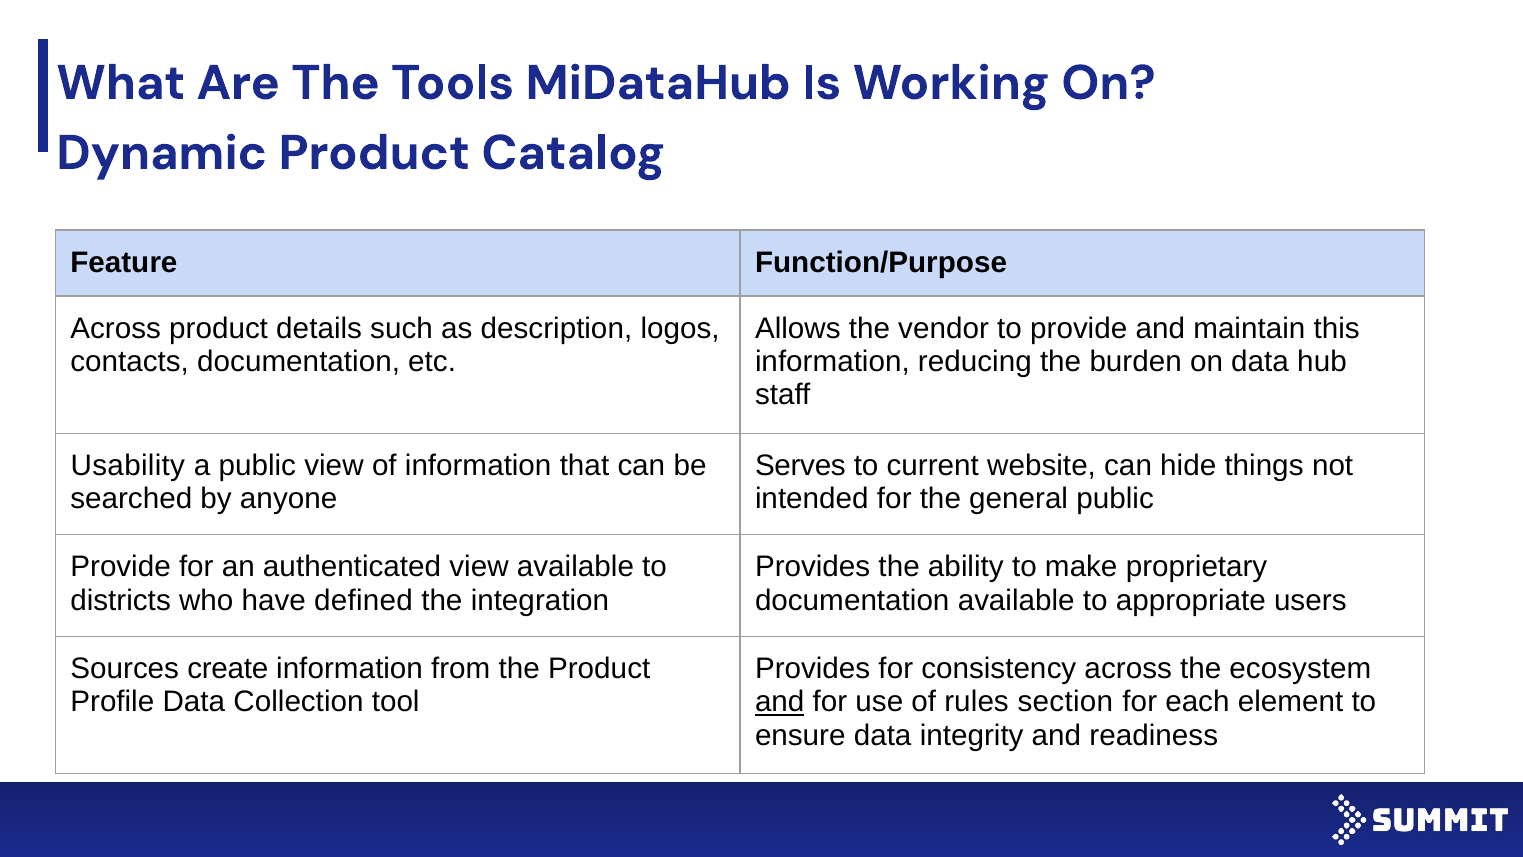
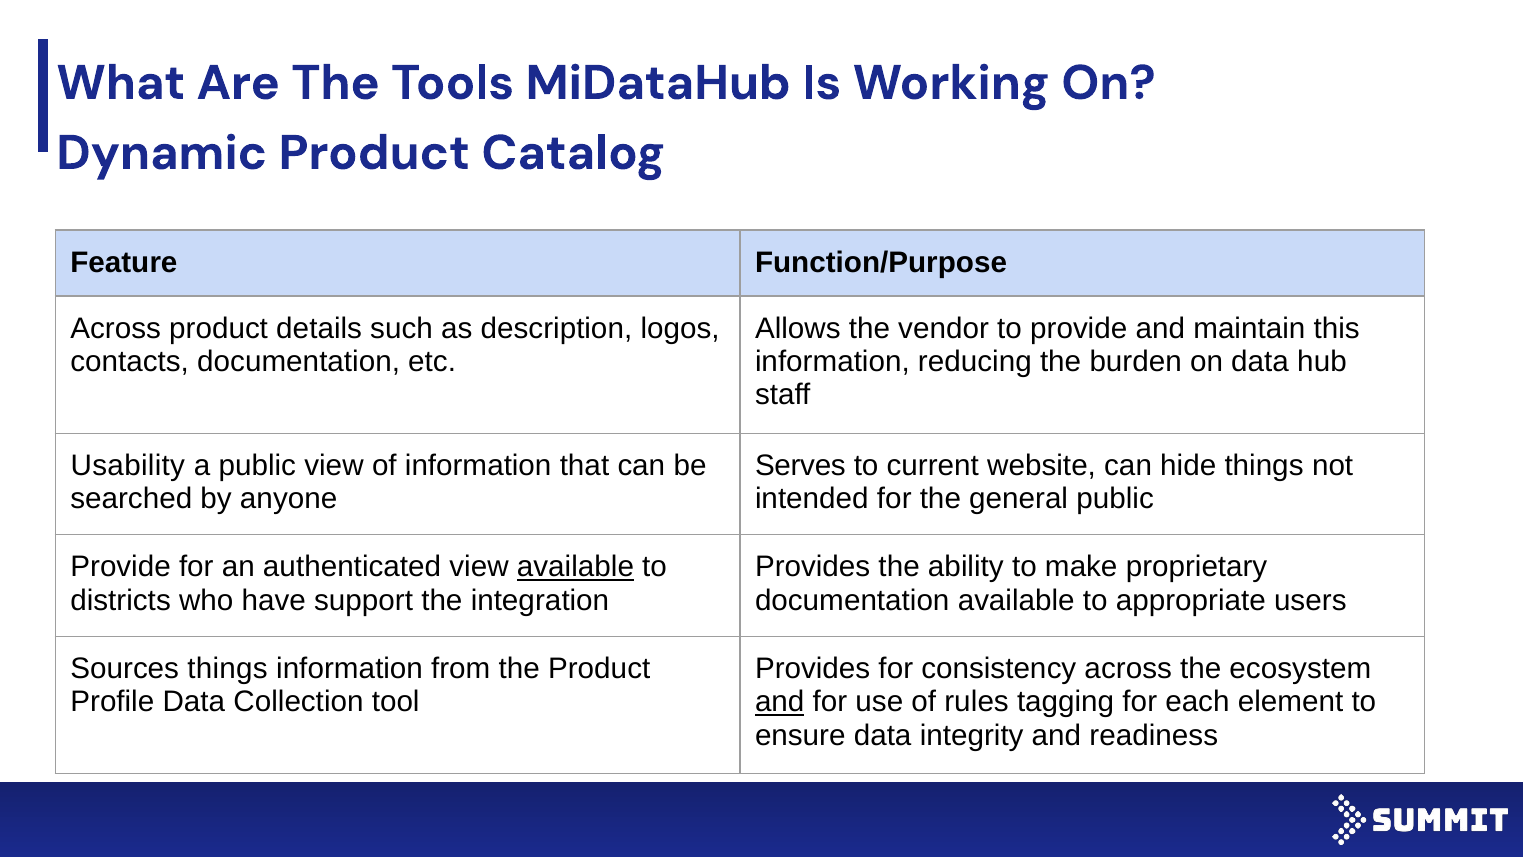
available at (575, 567) underline: none -> present
defined: defined -> support
Sources create: create -> things
section: section -> tagging
